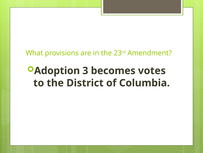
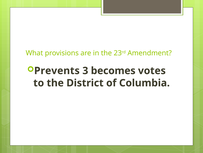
Adoption: Adoption -> Prevents
